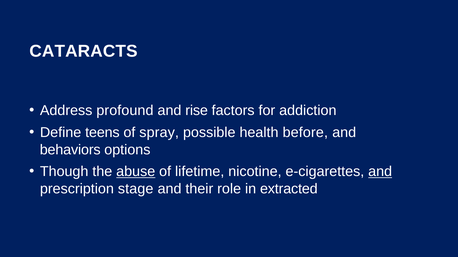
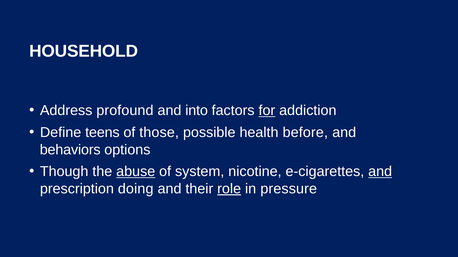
CATARACTS: CATARACTS -> HOUSEHOLD
rise: rise -> into
for underline: none -> present
spray: spray -> those
lifetime: lifetime -> system
stage: stage -> doing
role underline: none -> present
extracted: extracted -> pressure
